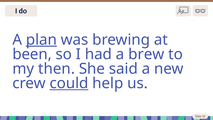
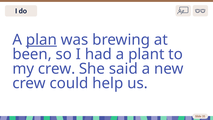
brew: brew -> plant
my then: then -> crew
could underline: present -> none
